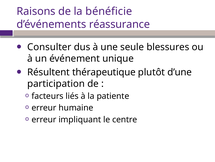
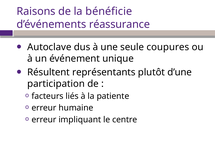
Consulter: Consulter -> Autoclave
blessures: blessures -> coupures
thérapeutique: thérapeutique -> représentants
